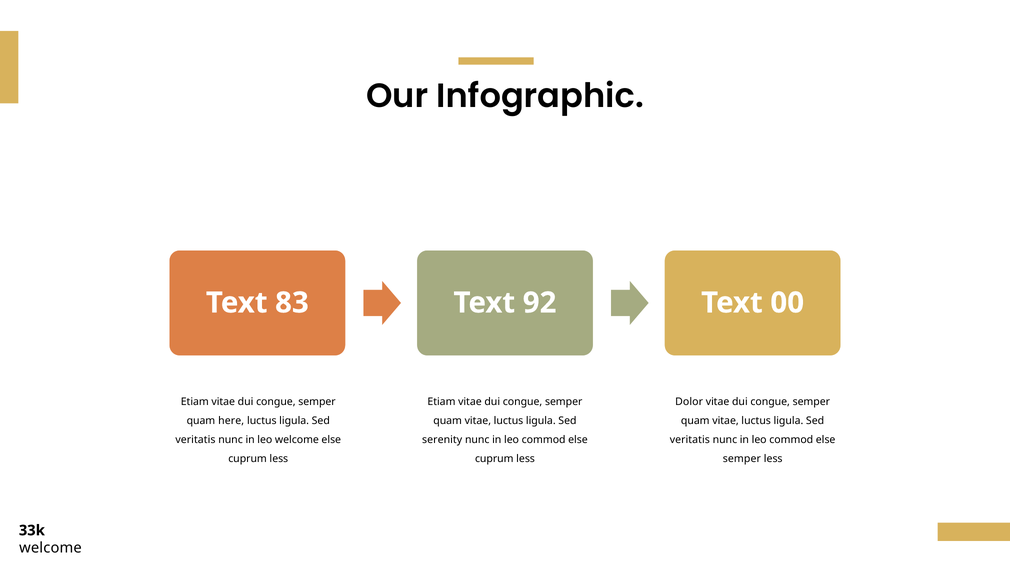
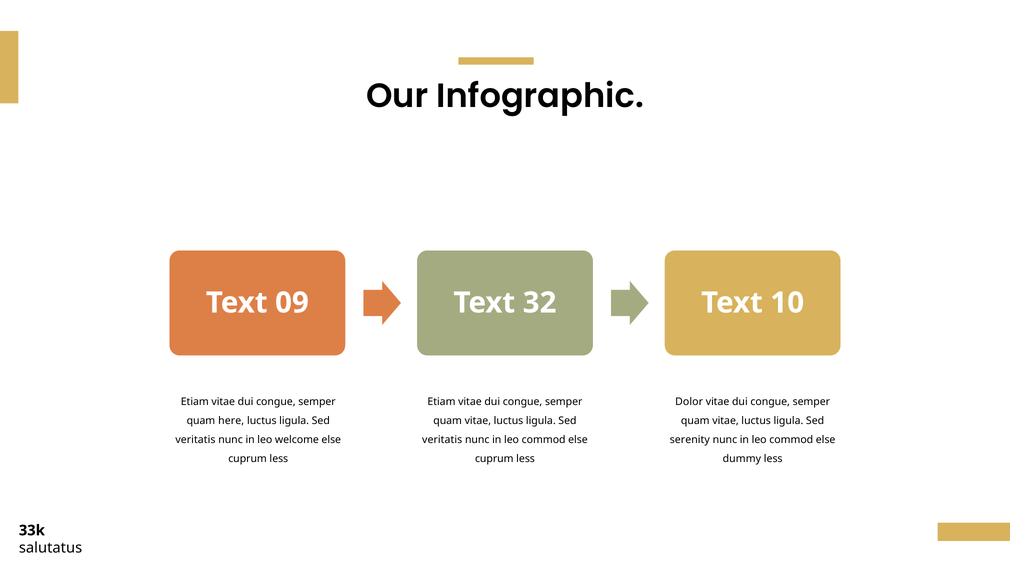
83: 83 -> 09
92: 92 -> 32
00: 00 -> 10
serenity at (442, 440): serenity -> veritatis
veritatis at (690, 440): veritatis -> serenity
semper at (742, 459): semper -> dummy
welcome at (50, 548): welcome -> salutatus
